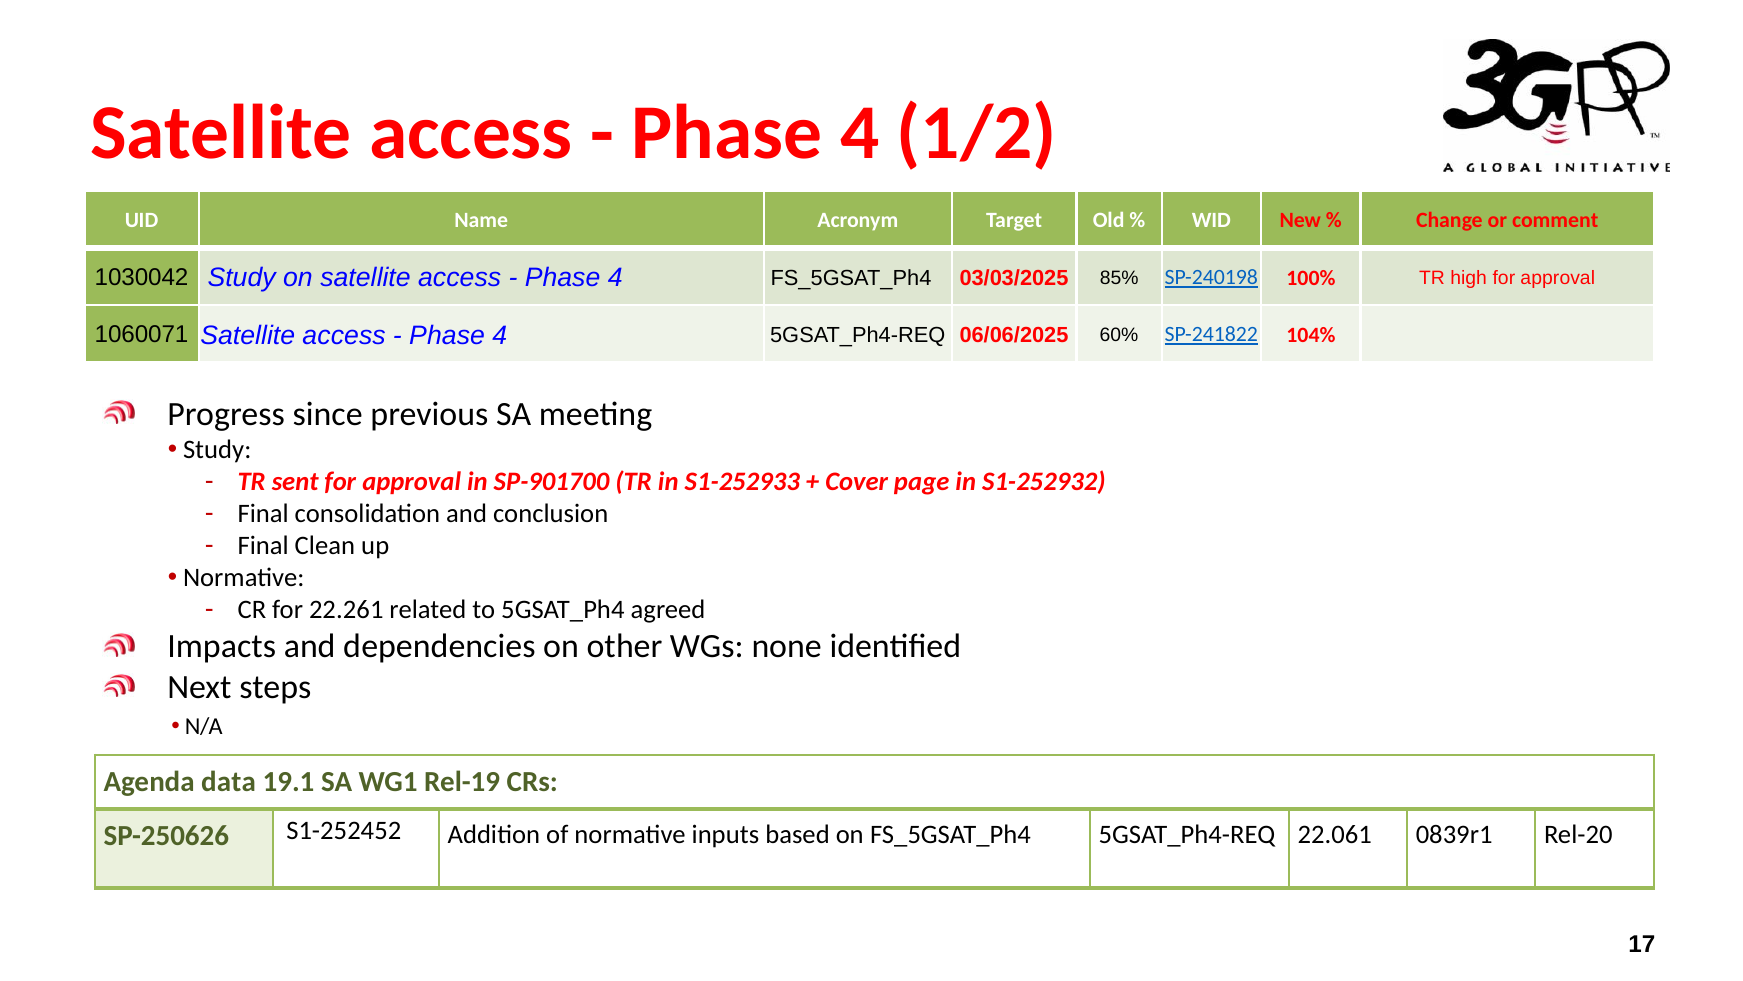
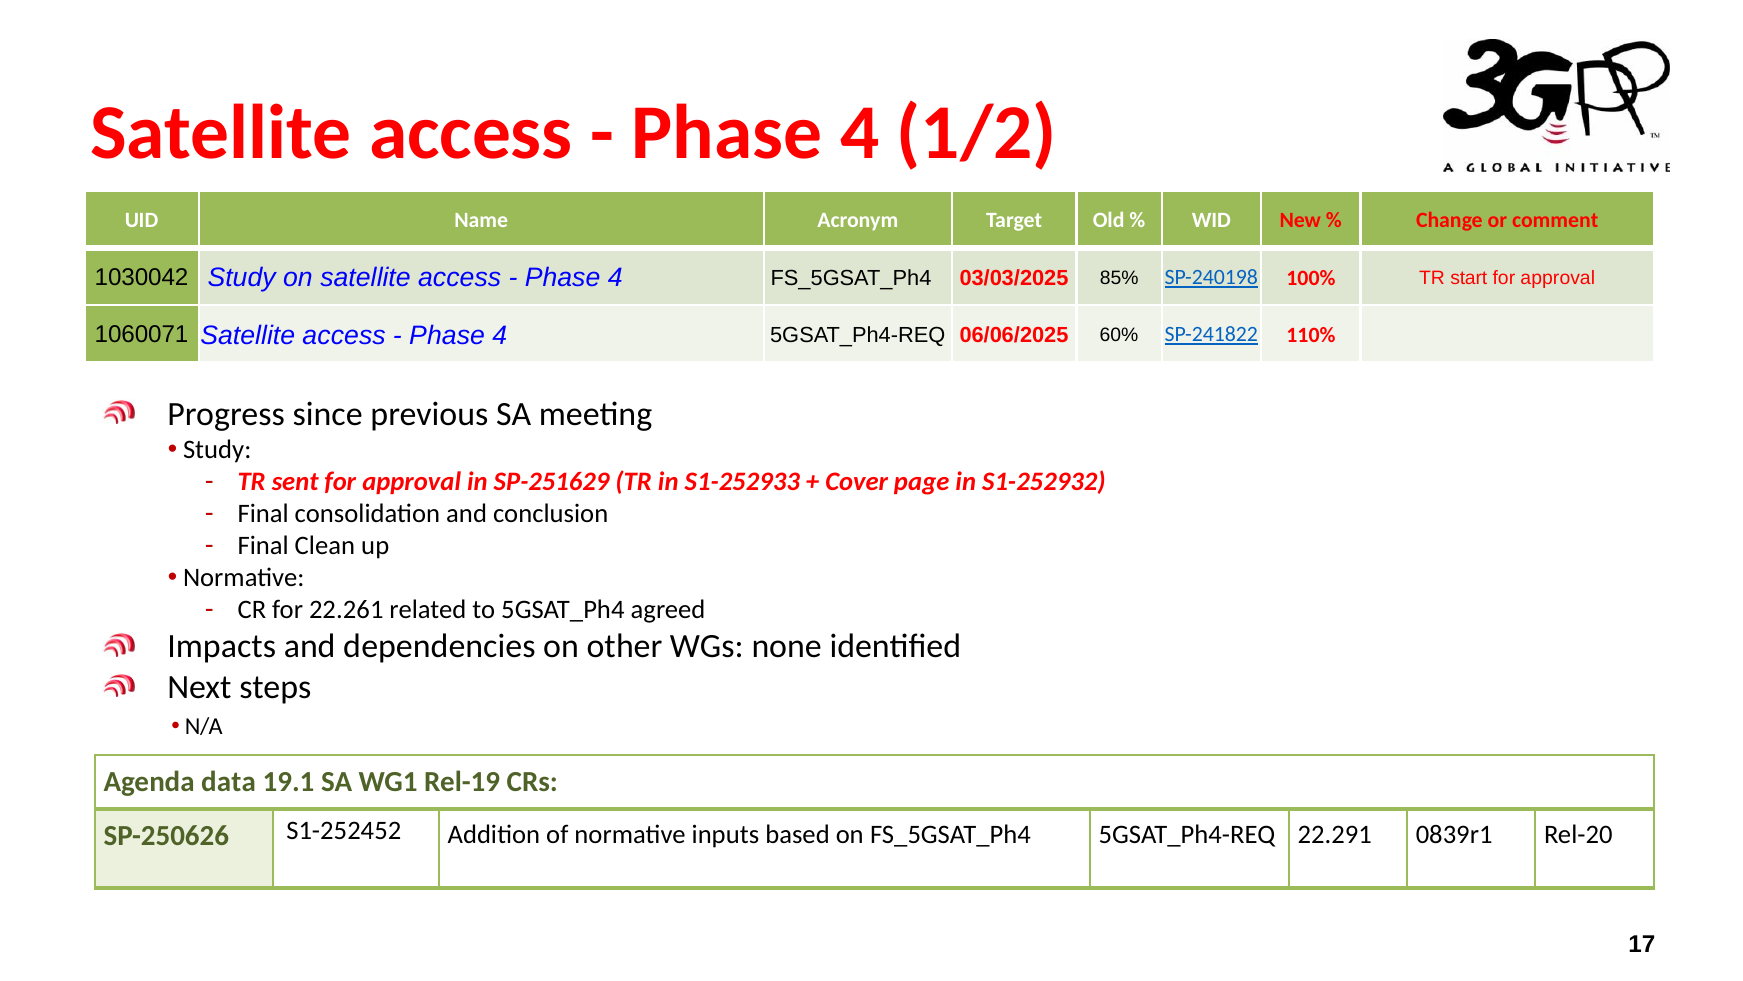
high: high -> start
104%: 104% -> 110%
SP-901700: SP-901700 -> SP-251629
22.061: 22.061 -> 22.291
